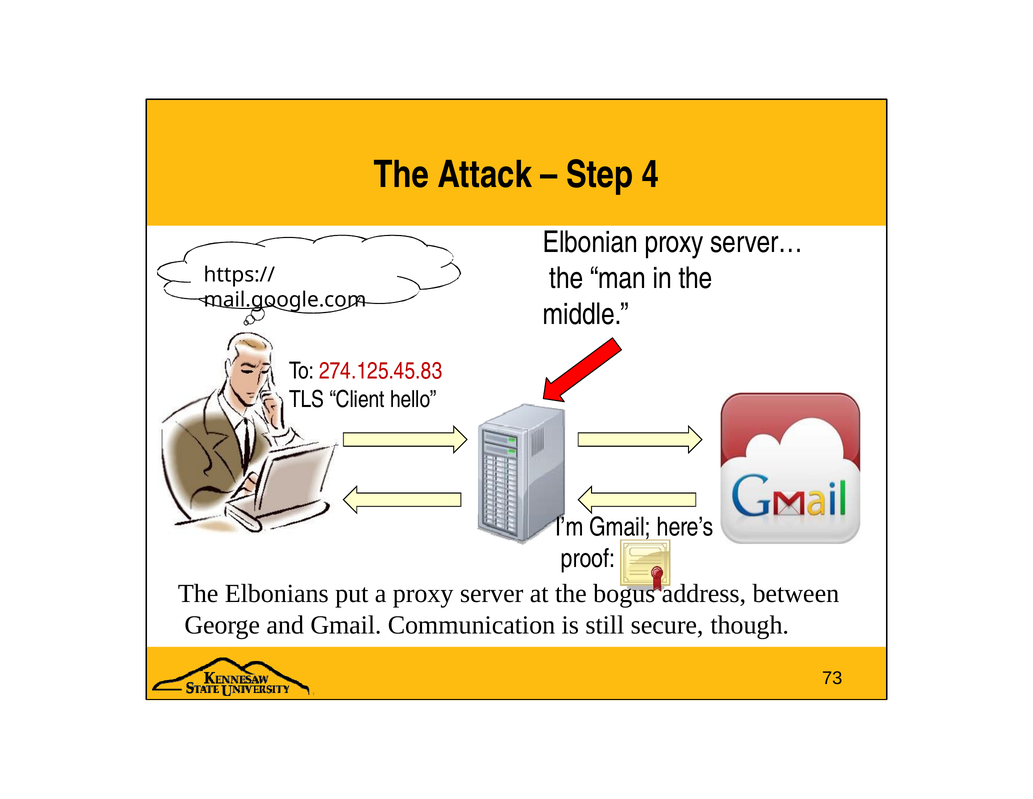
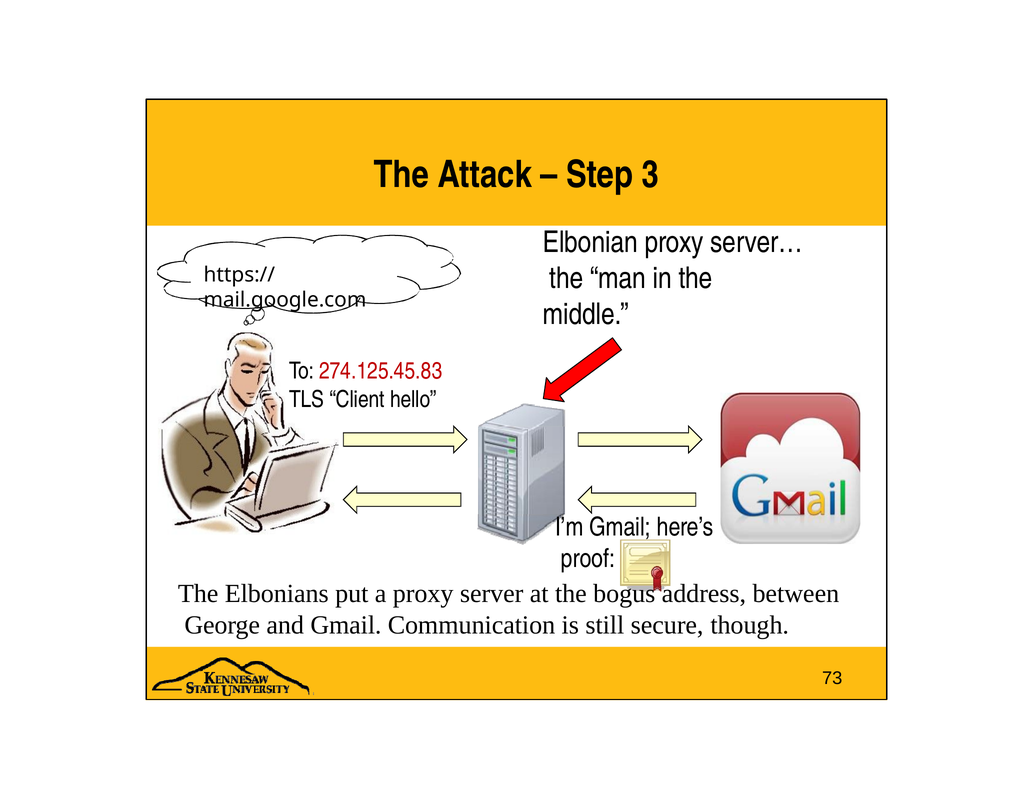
4: 4 -> 3
